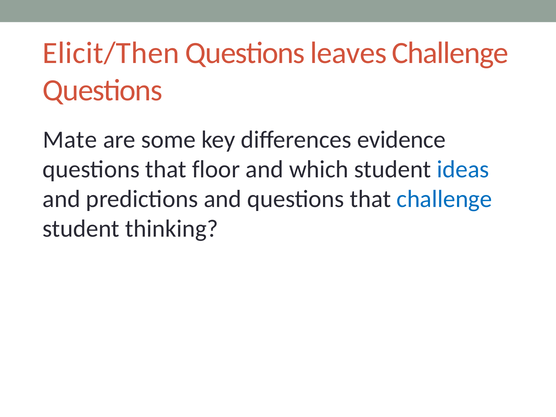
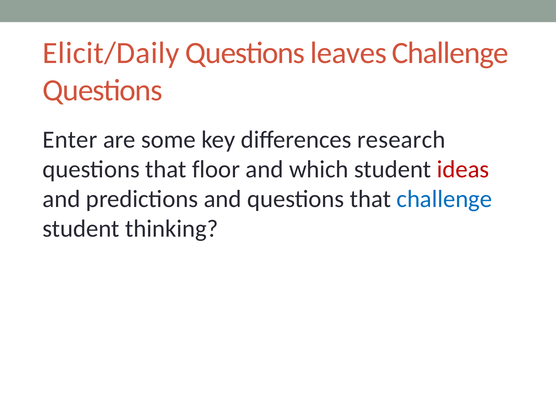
Elicit/Then: Elicit/Then -> Elicit/Daily
Mate: Mate -> Enter
evidence: evidence -> research
ideas colour: blue -> red
